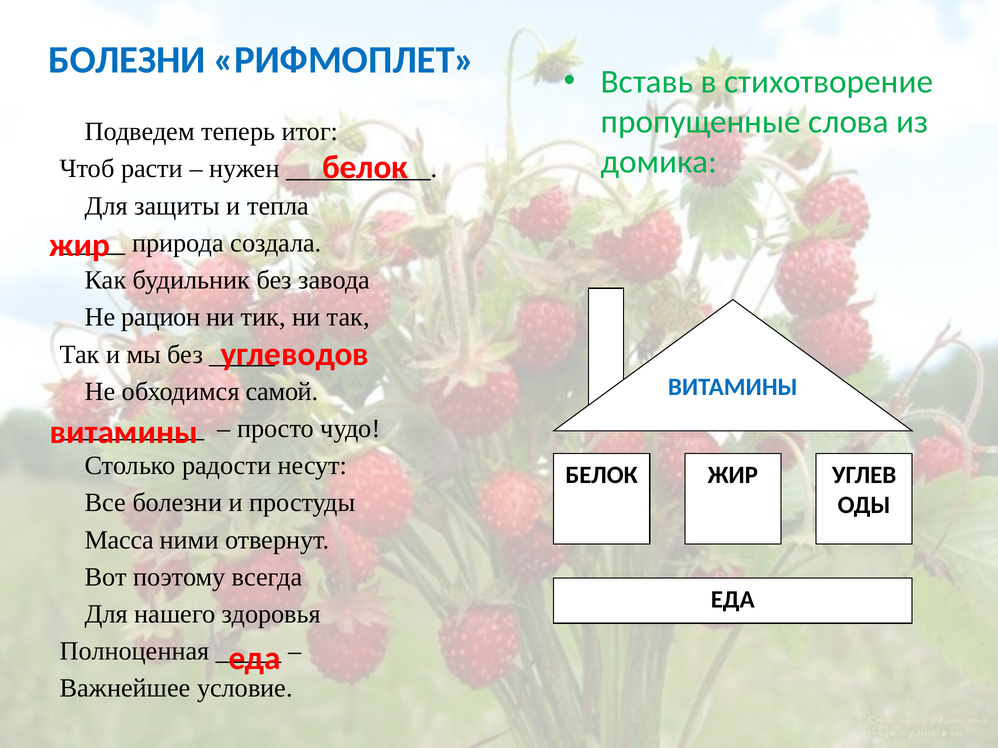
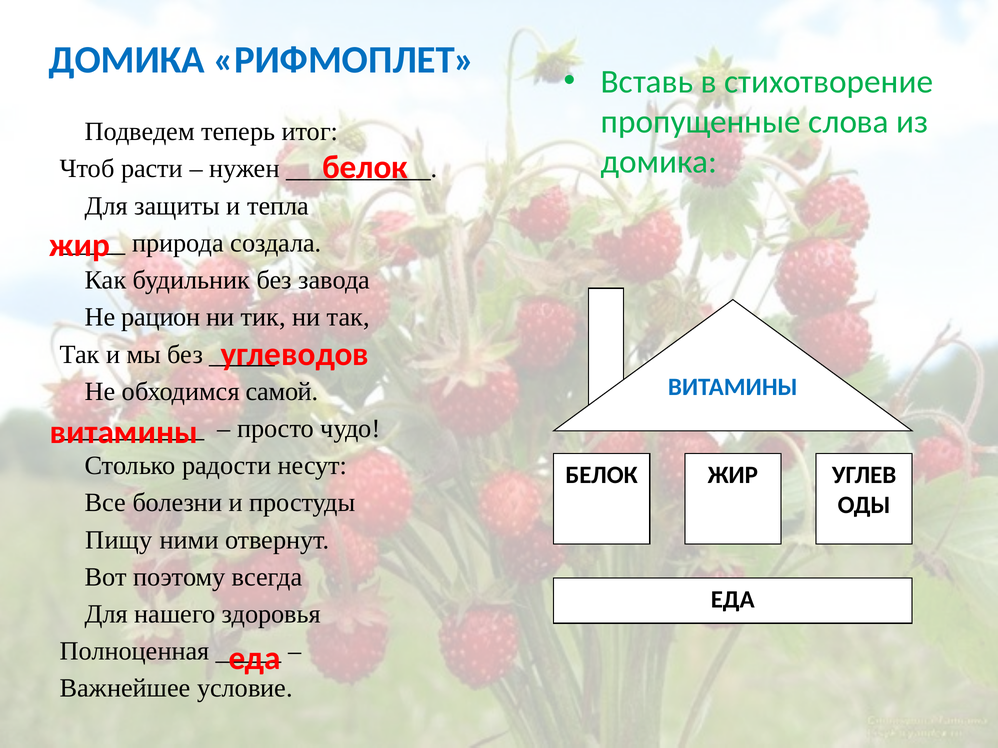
БОЛЕЗНИ at (127, 60): БОЛЕЗНИ -> ДОМИКА
Масса: Масса -> Пищу
